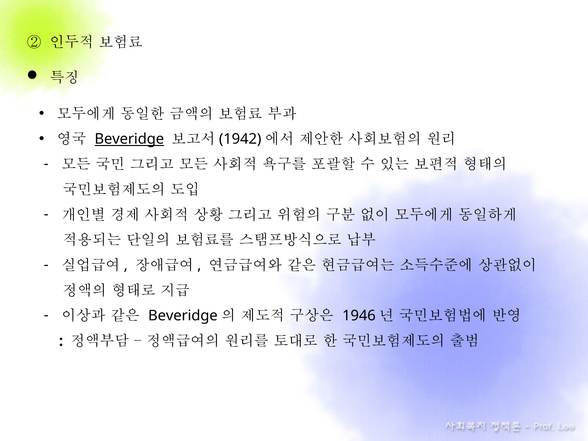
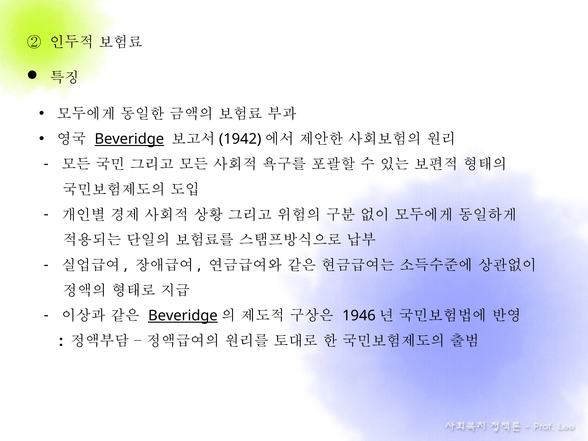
Beveridge at (183, 316) underline: none -> present
